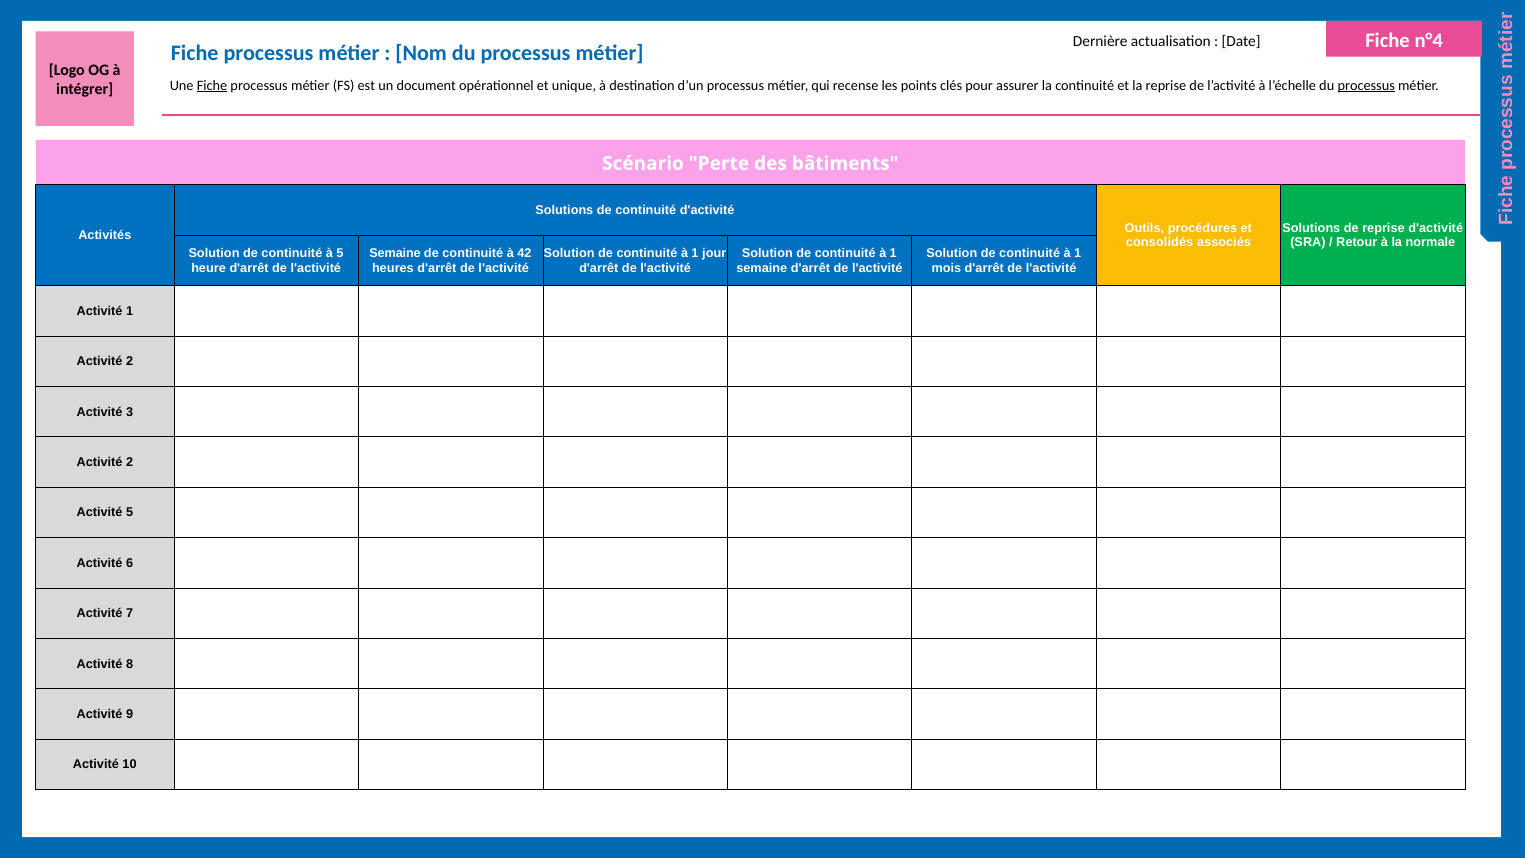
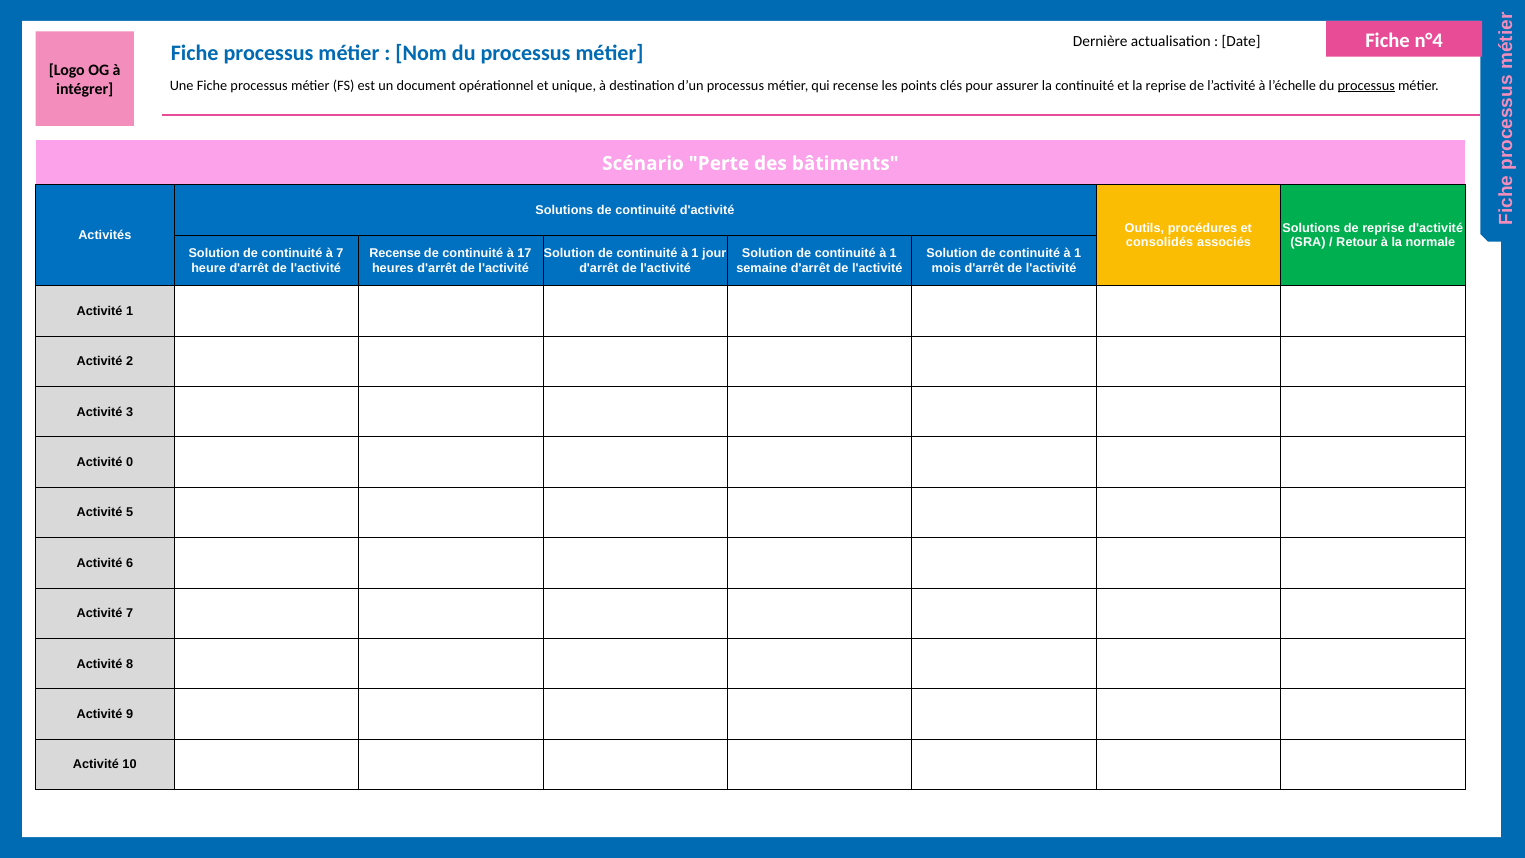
Fiche at (212, 85) underline: present -> none
à 5: 5 -> 7
Semaine at (395, 253): Semaine -> Recense
42: 42 -> 17
2 at (130, 462): 2 -> 0
